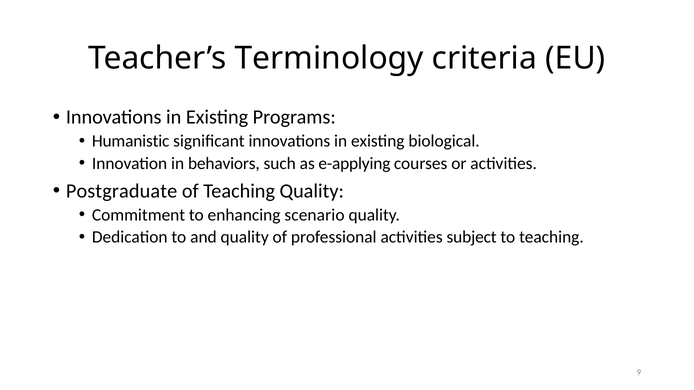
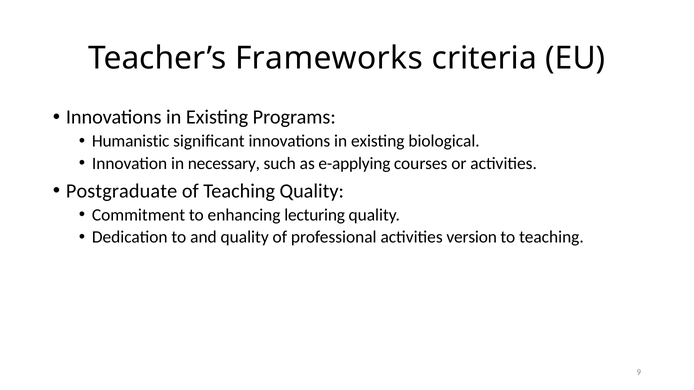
Terminology: Terminology -> Frameworks
behaviors: behaviors -> necessary
scenario: scenario -> lecturing
subject: subject -> version
